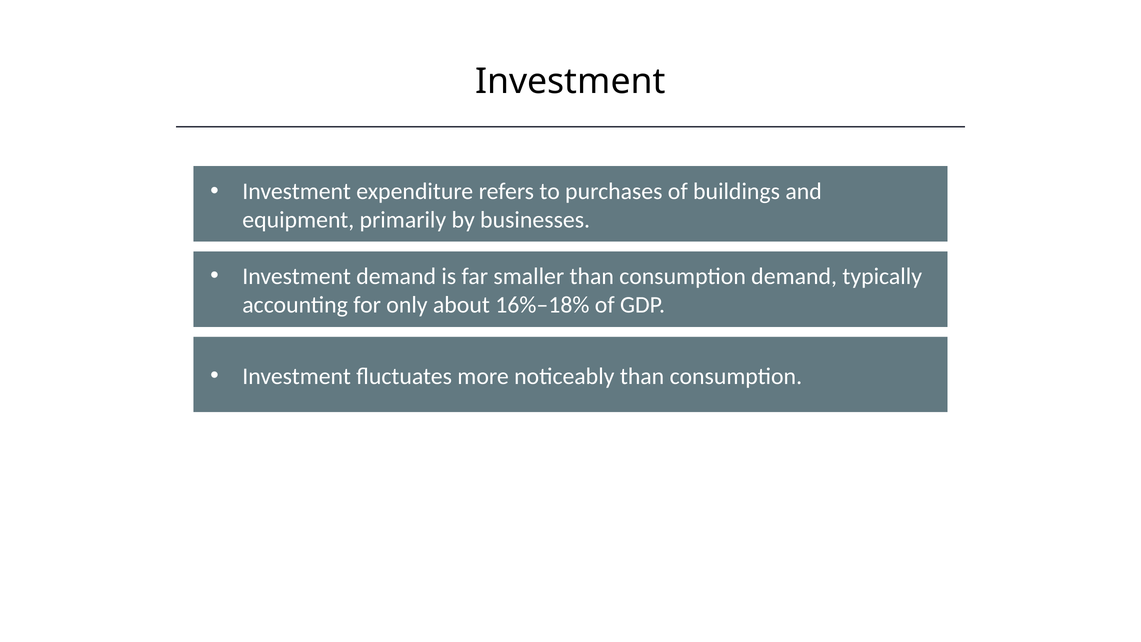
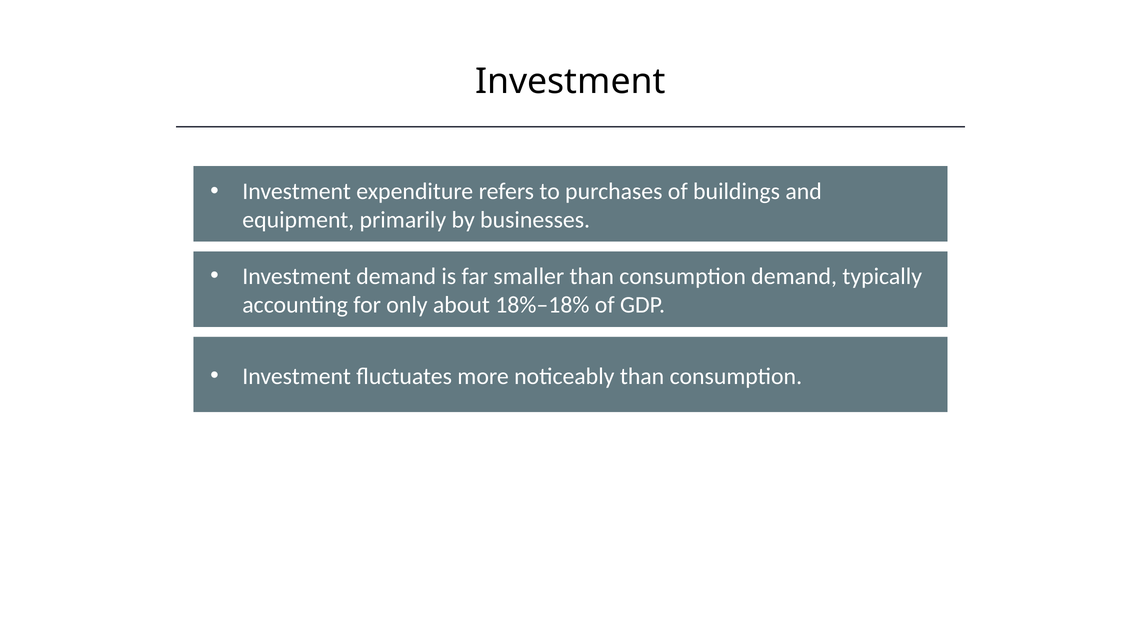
16%–18%: 16%–18% -> 18%–18%
